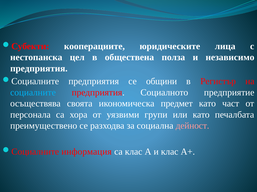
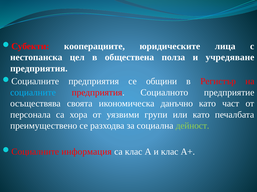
независимо: независимо -> учредяване
предмет: предмет -> данъчно
дейност colour: pink -> light green
